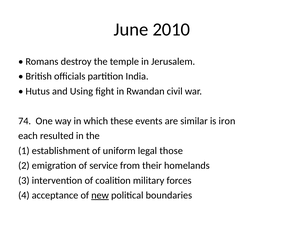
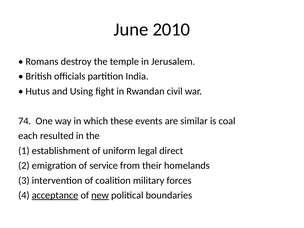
iron: iron -> coal
those: those -> direct
acceptance underline: none -> present
